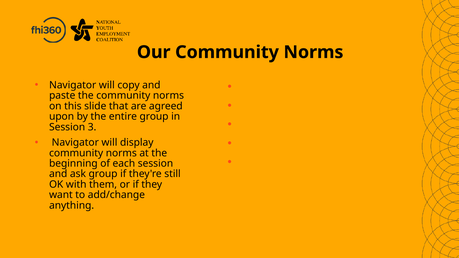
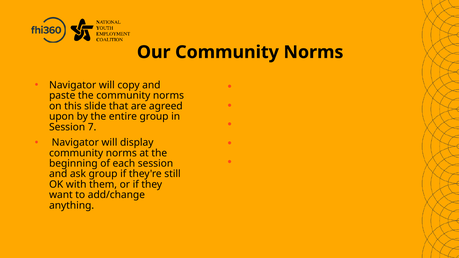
3: 3 -> 7
